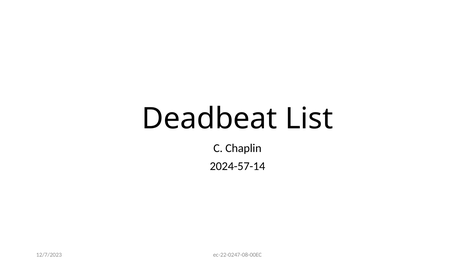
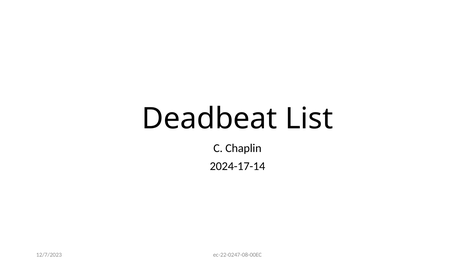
2024-57-14: 2024-57-14 -> 2024-17-14
